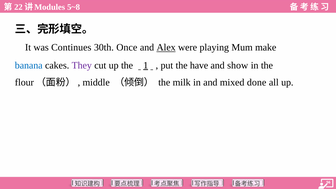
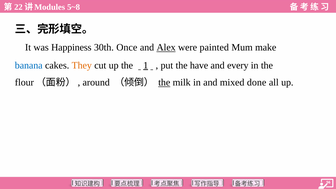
Continues: Continues -> Happiness
playing: playing -> painted
They colour: purple -> orange
show: show -> every
middle: middle -> around
the at (164, 82) underline: none -> present
